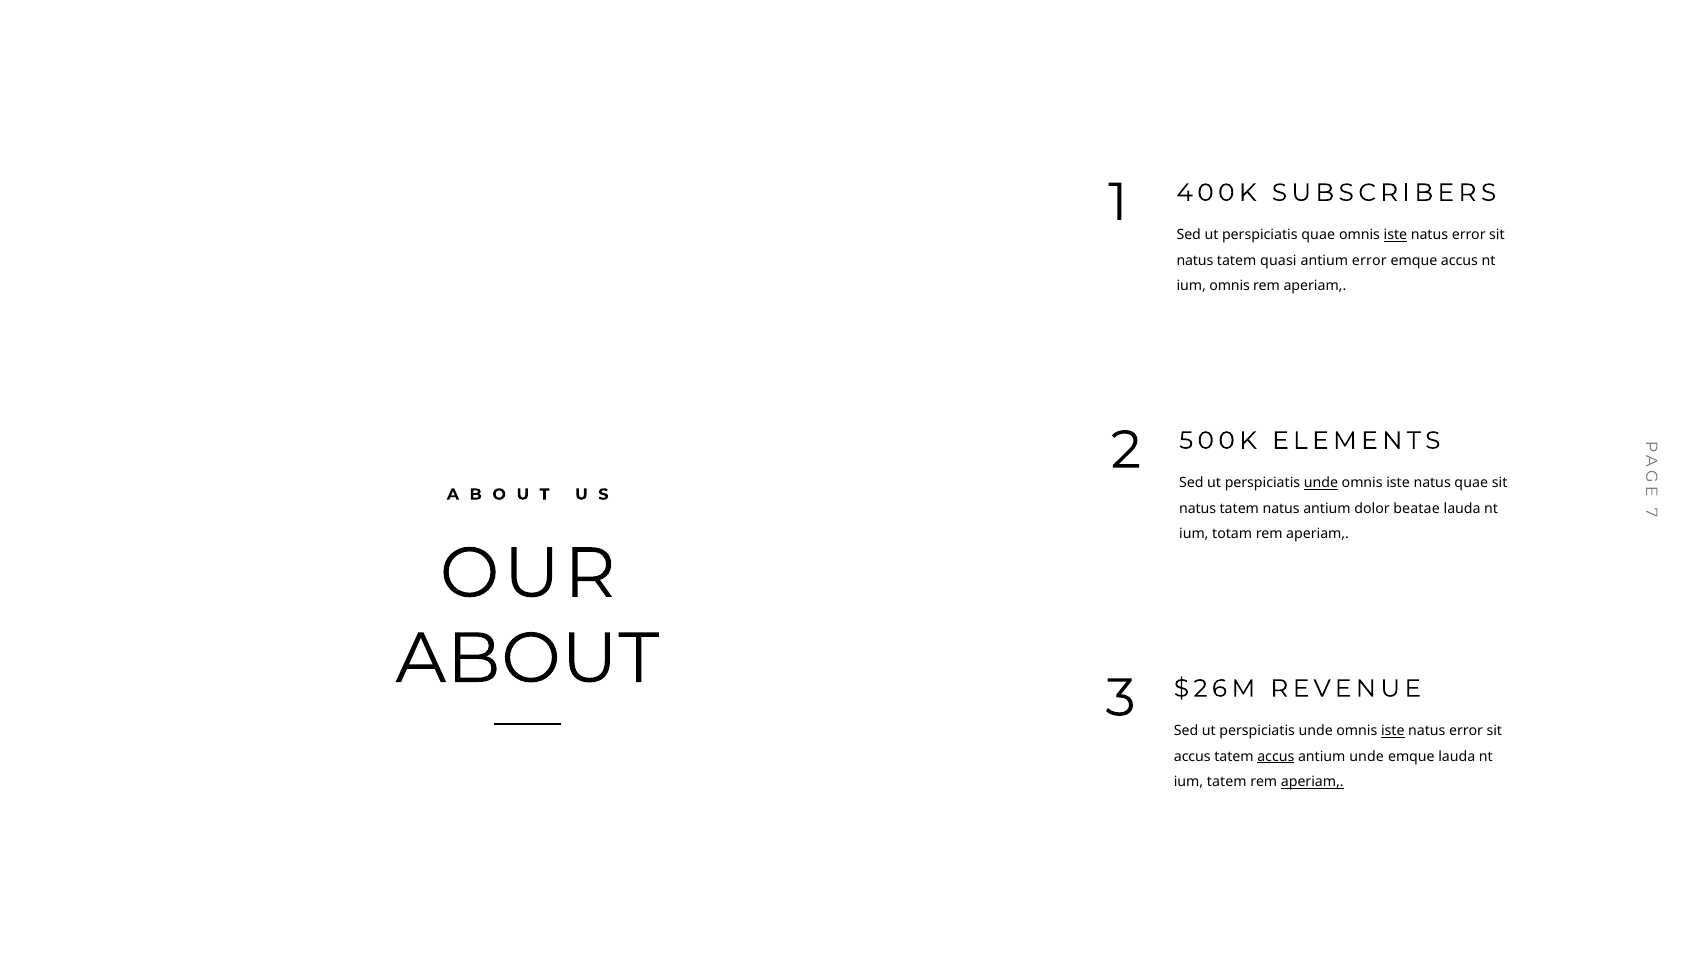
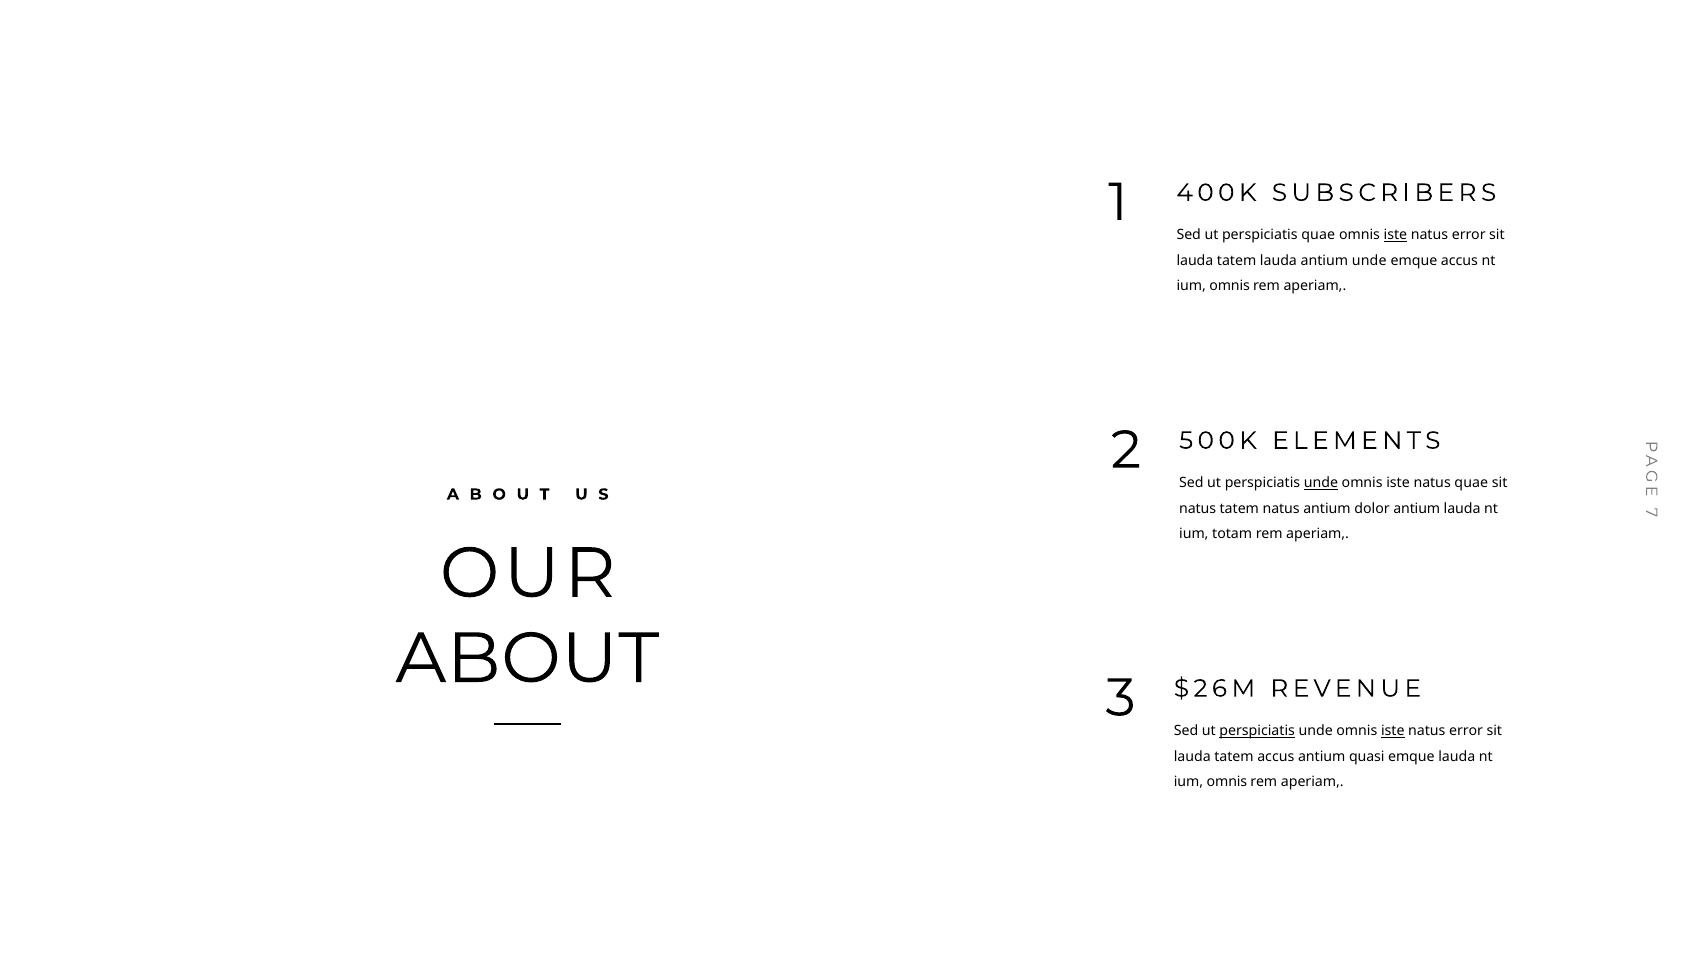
natus at (1195, 261): natus -> lauda
tatem quasi: quasi -> lauda
antium error: error -> unde
dolor beatae: beatae -> antium
perspiciatis at (1257, 731) underline: none -> present
accus at (1192, 756): accus -> lauda
accus at (1276, 756) underline: present -> none
antium unde: unde -> quasi
tatem at (1227, 782): tatem -> omnis
aperiam at (1312, 782) underline: present -> none
